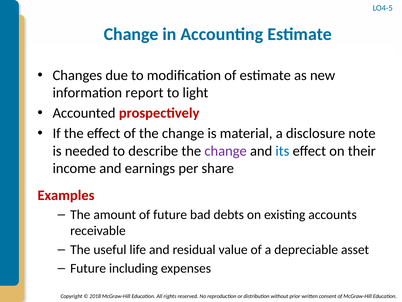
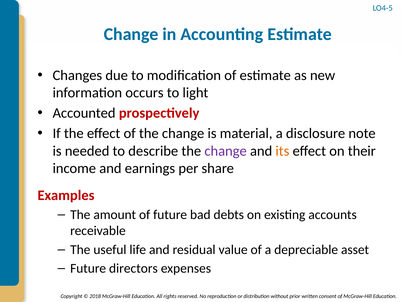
report: report -> occurs
its colour: blue -> orange
including: including -> directors
